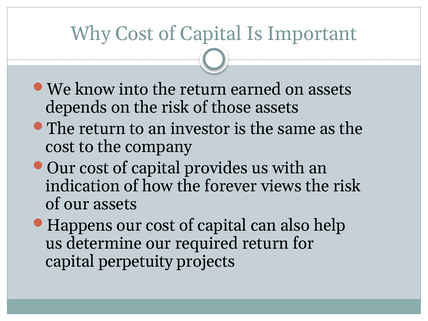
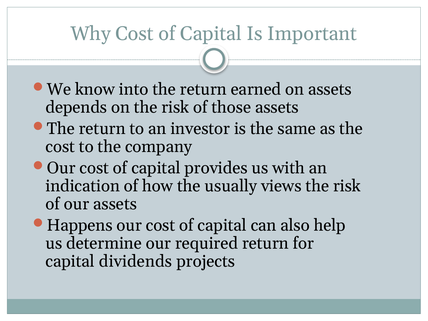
forever: forever -> usually
perpetuity: perpetuity -> dividends
